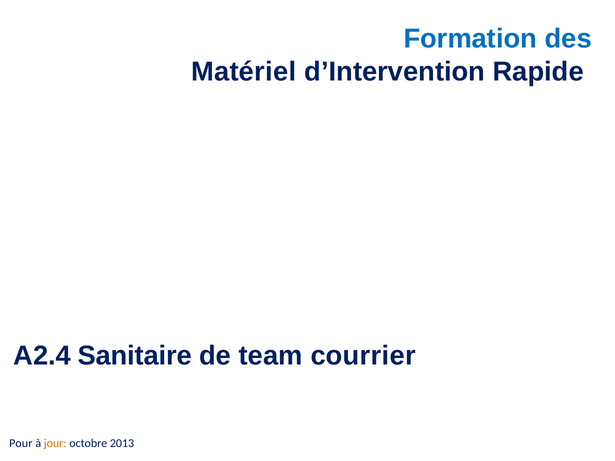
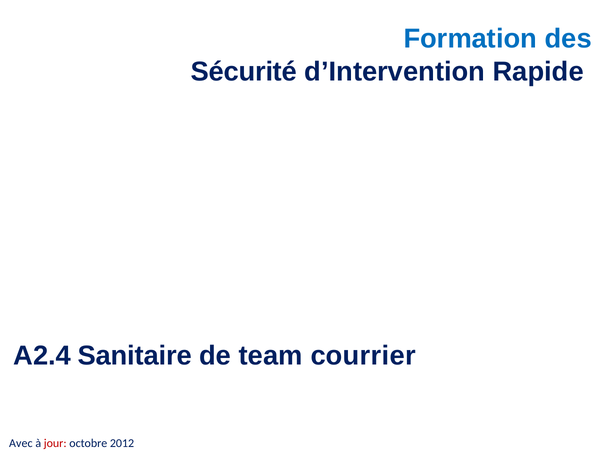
Matériel: Matériel -> Sécurité
Pour: Pour -> Avec
jour colour: orange -> red
2013: 2013 -> 2012
